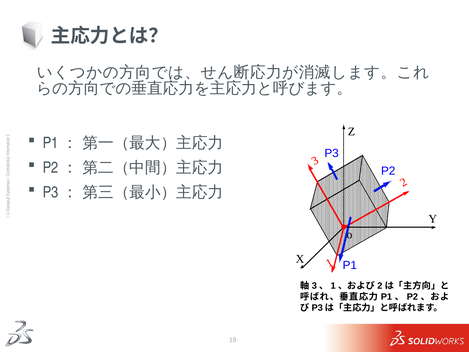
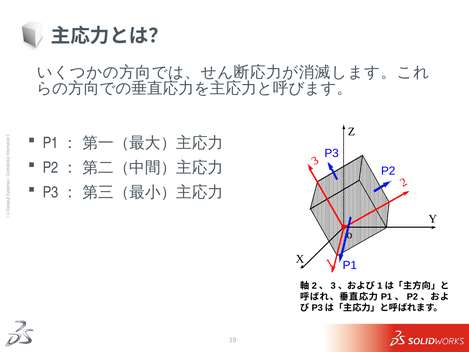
3 at (314, 286): 3 -> 2
1 at (333, 286): 1 -> 3
2 at (380, 286): 2 -> 1
